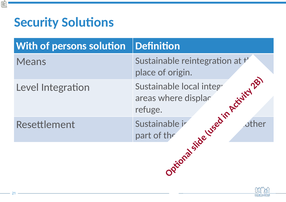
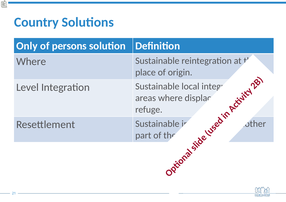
Security at (36, 22): Security -> Country
With: With -> Only
Means at (31, 62): Means -> Where
